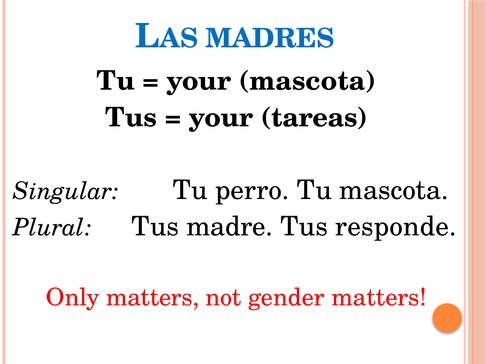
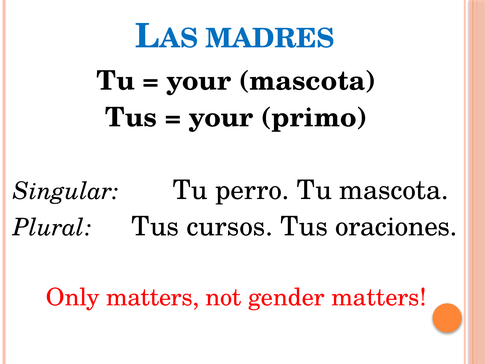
tareas: tareas -> primo
madre: madre -> cursos
responde: responde -> oraciones
